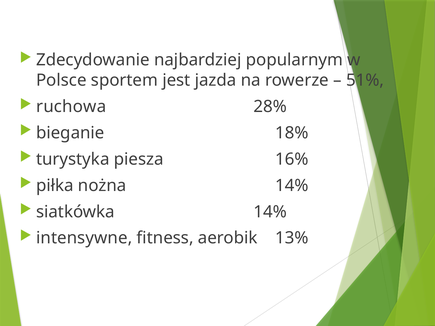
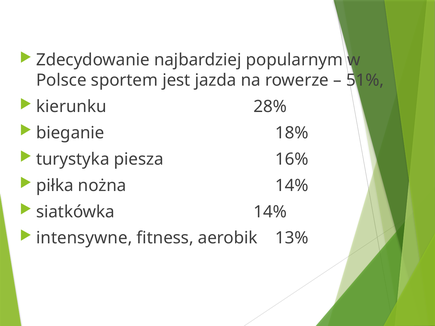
ruchowa: ruchowa -> kierunku
